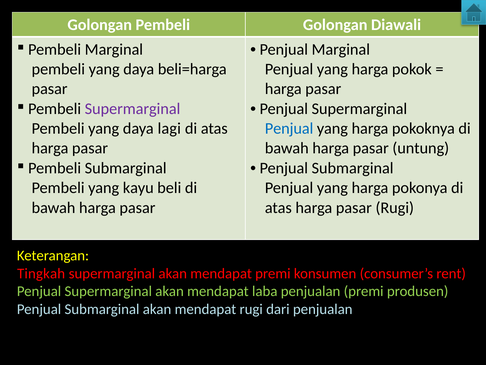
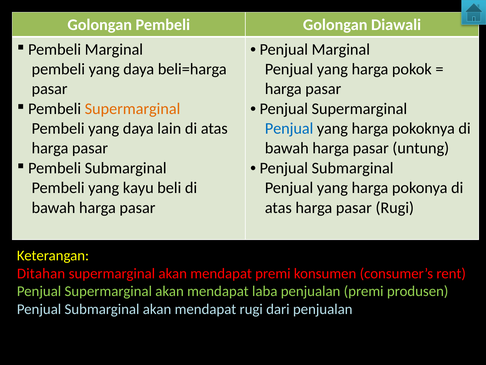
Supermarginal at (133, 109) colour: purple -> orange
lagi: lagi -> lain
Tingkah: Tingkah -> Ditahan
